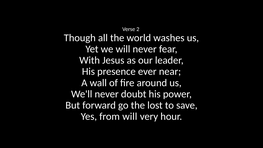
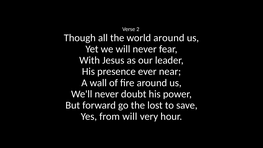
world washes: washes -> around
